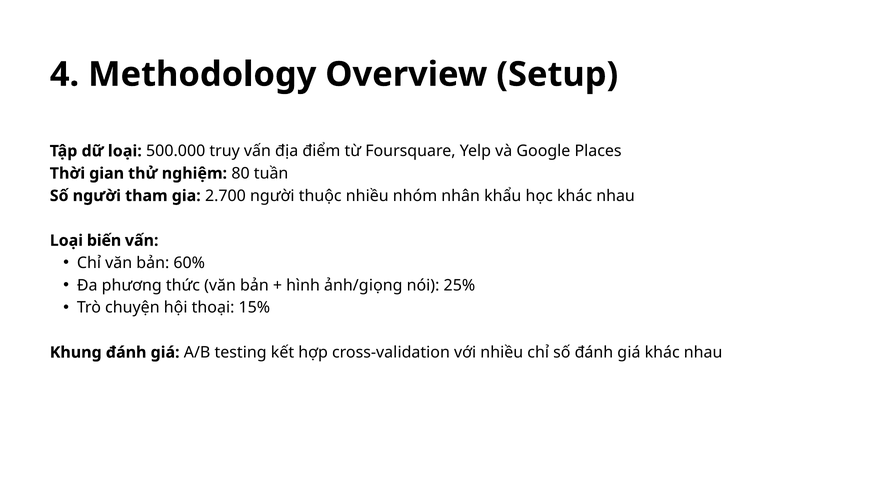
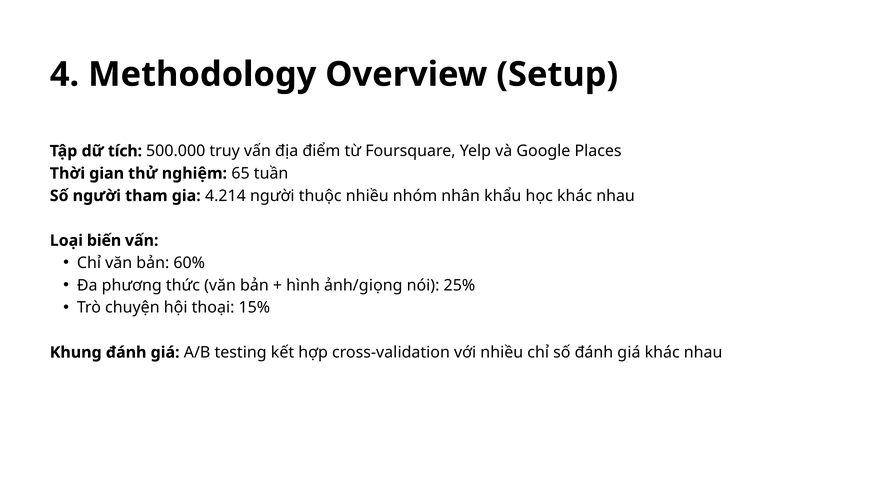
dữ loại: loại -> tích
80: 80 -> 65
2.700: 2.700 -> 4.214
